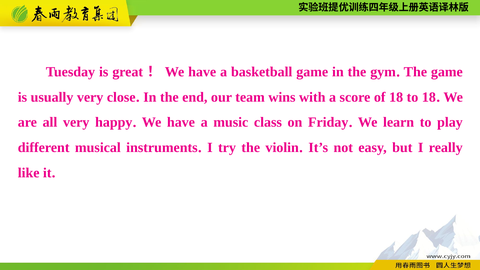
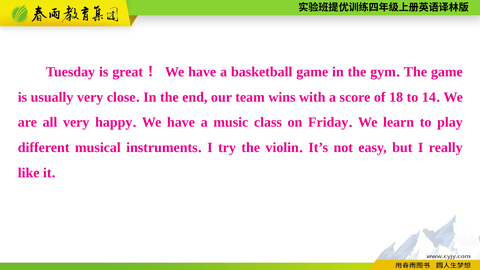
to 18: 18 -> 14
